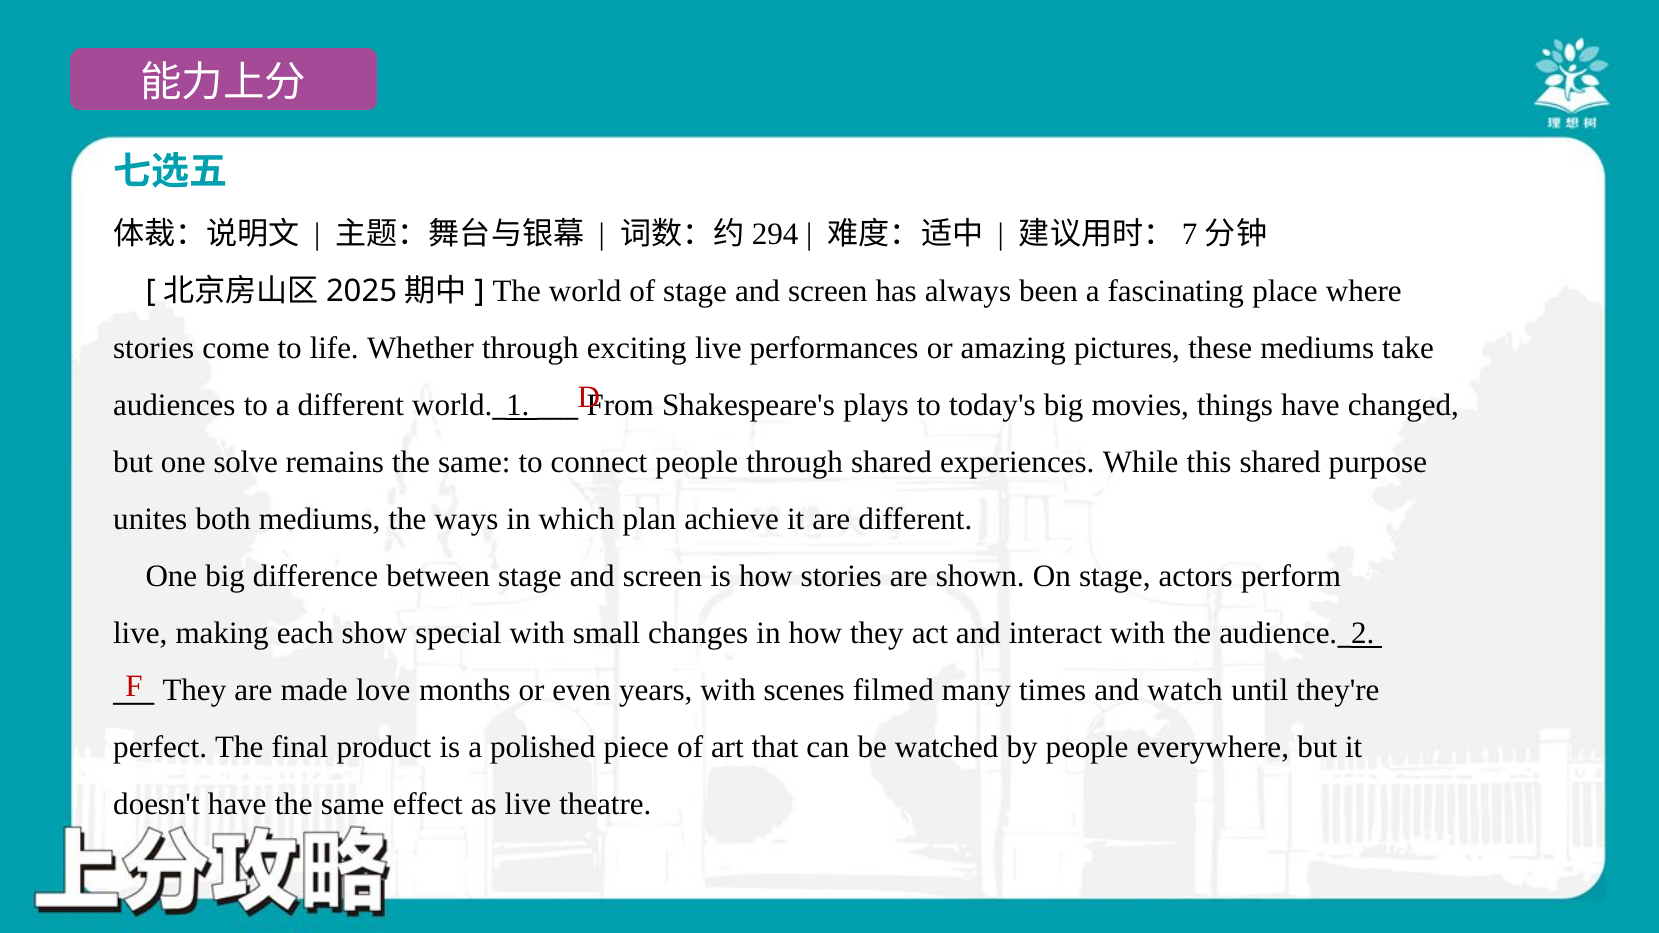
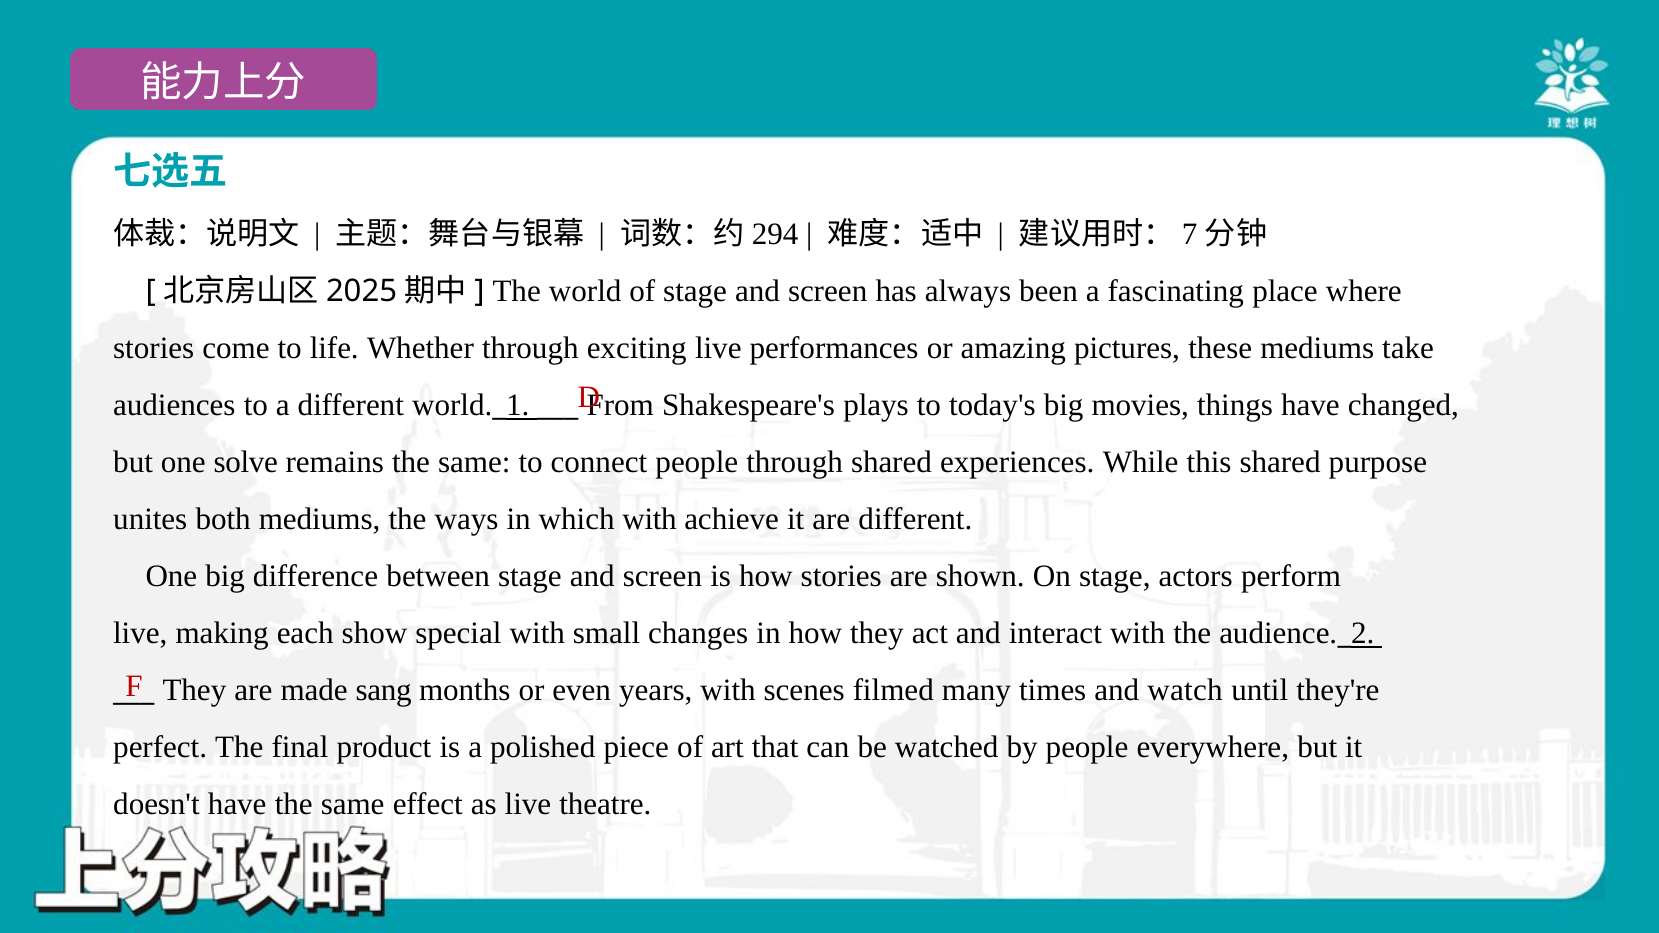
which plan: plan -> with
love: love -> sang
